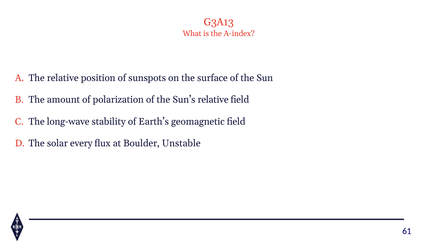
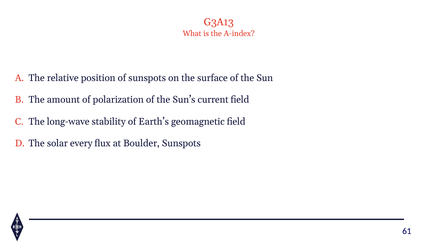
Sun’s relative: relative -> current
Boulder Unstable: Unstable -> Sunspots
